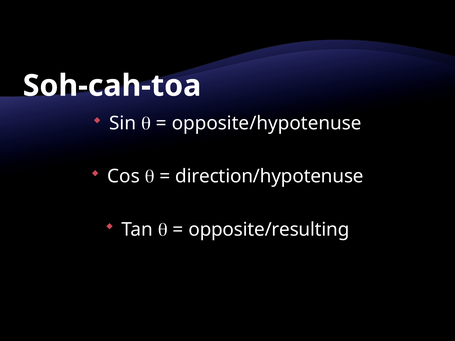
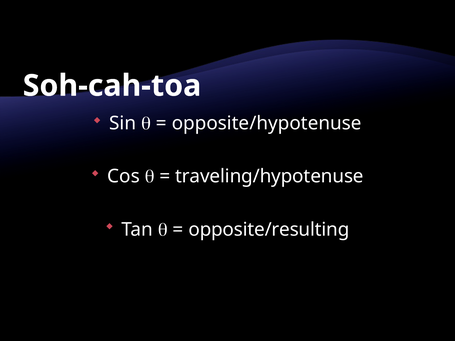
direction/hypotenuse: direction/hypotenuse -> traveling/hypotenuse
